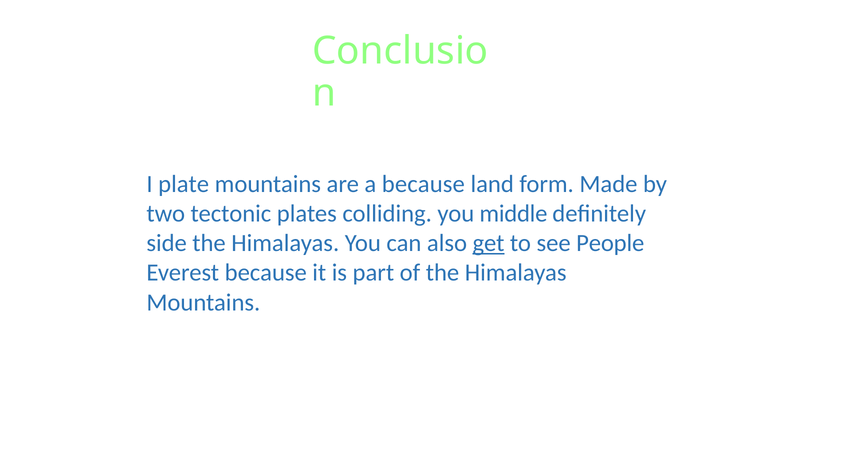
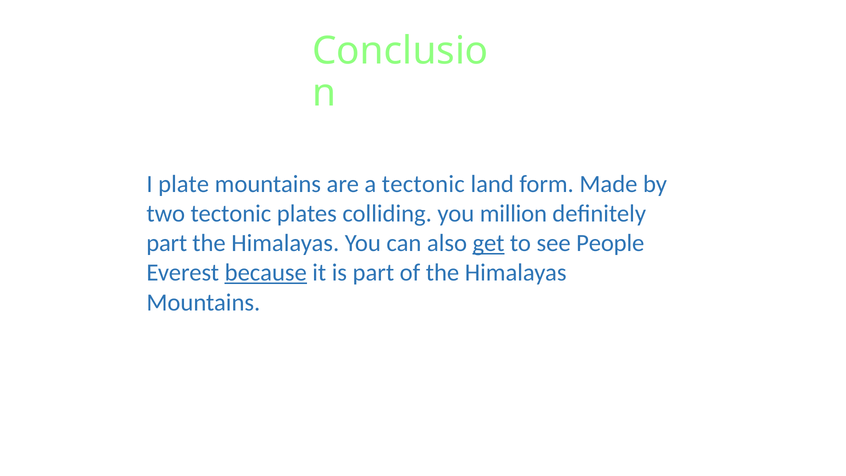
a because: because -> tectonic
middle: middle -> million
side at (167, 243): side -> part
because at (266, 273) underline: none -> present
